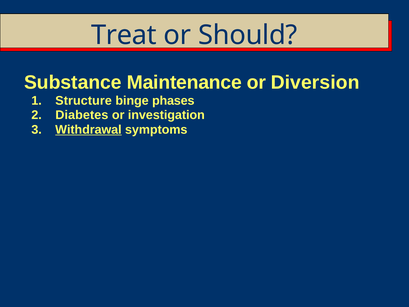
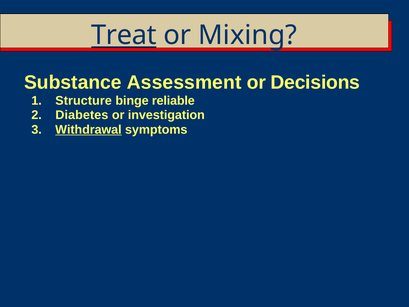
Treat underline: none -> present
Should: Should -> Mixing
Maintenance: Maintenance -> Assessment
Diversion: Diversion -> Decisions
phases: phases -> reliable
